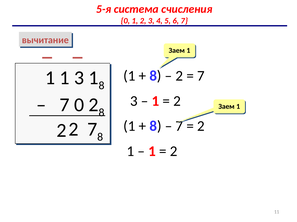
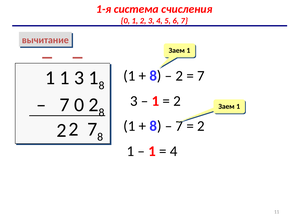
5-я: 5-я -> 1-я
2 at (174, 152): 2 -> 4
